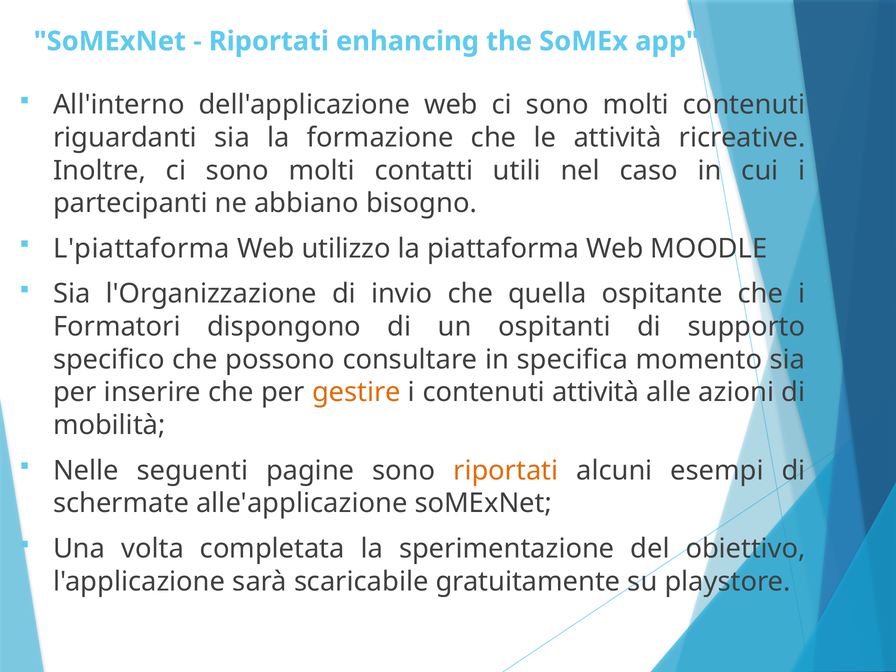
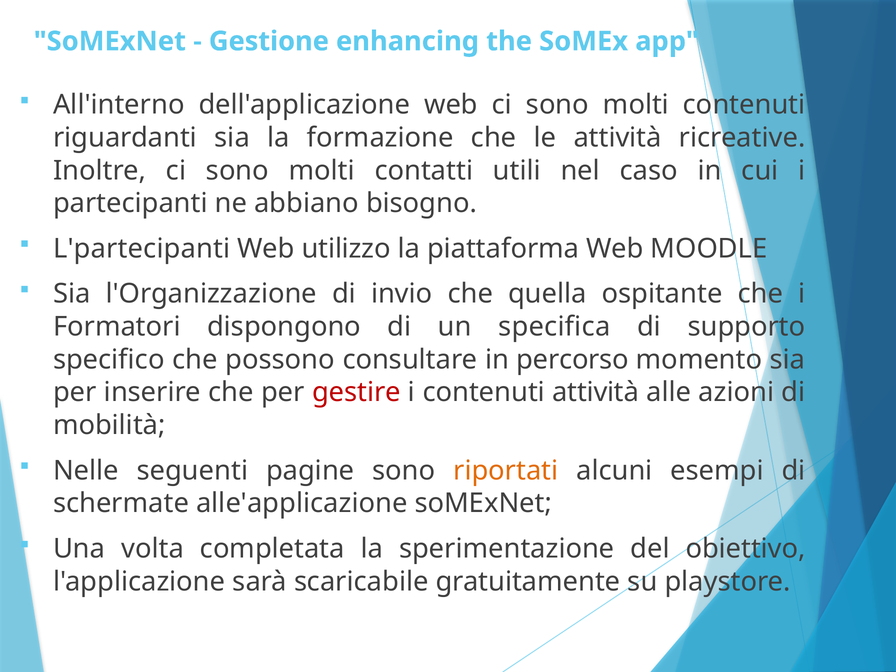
Riportati at (269, 41): Riportati -> Gestione
L'piattaforma: L'piattaforma -> L'partecipanti
ospitanti: ospitanti -> specifica
specifica: specifica -> percorso
gestire colour: orange -> red
